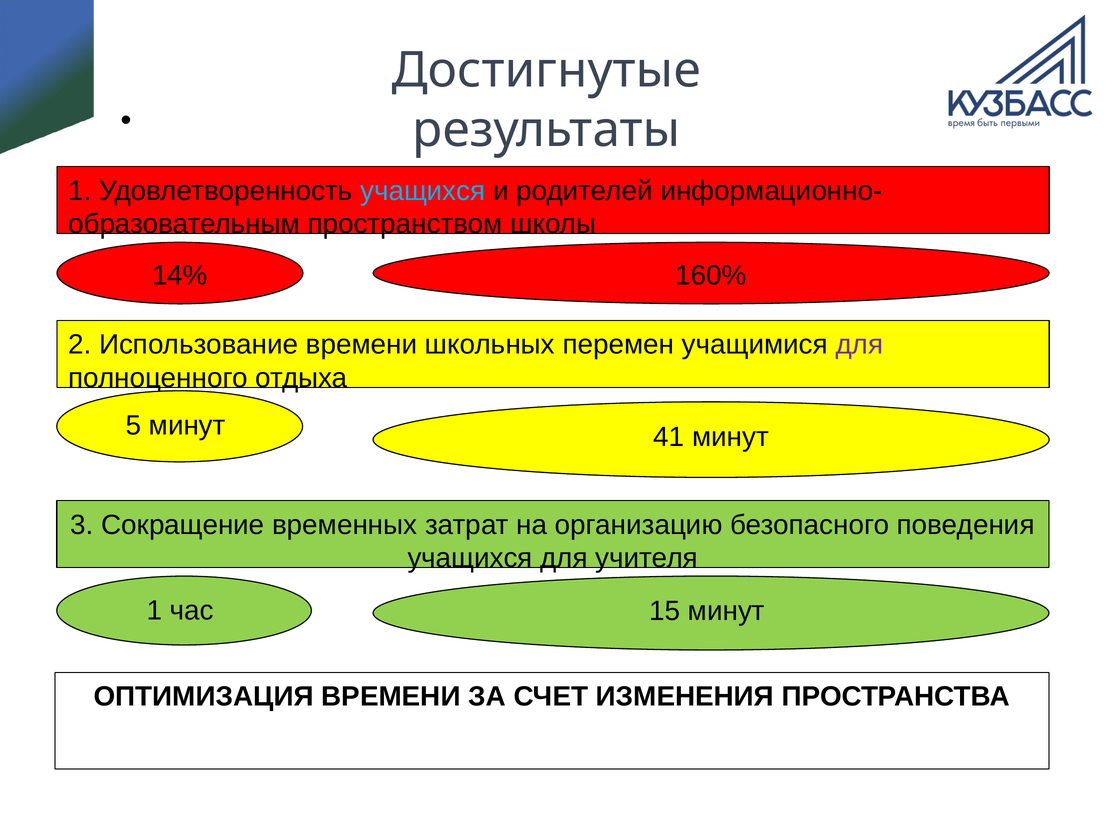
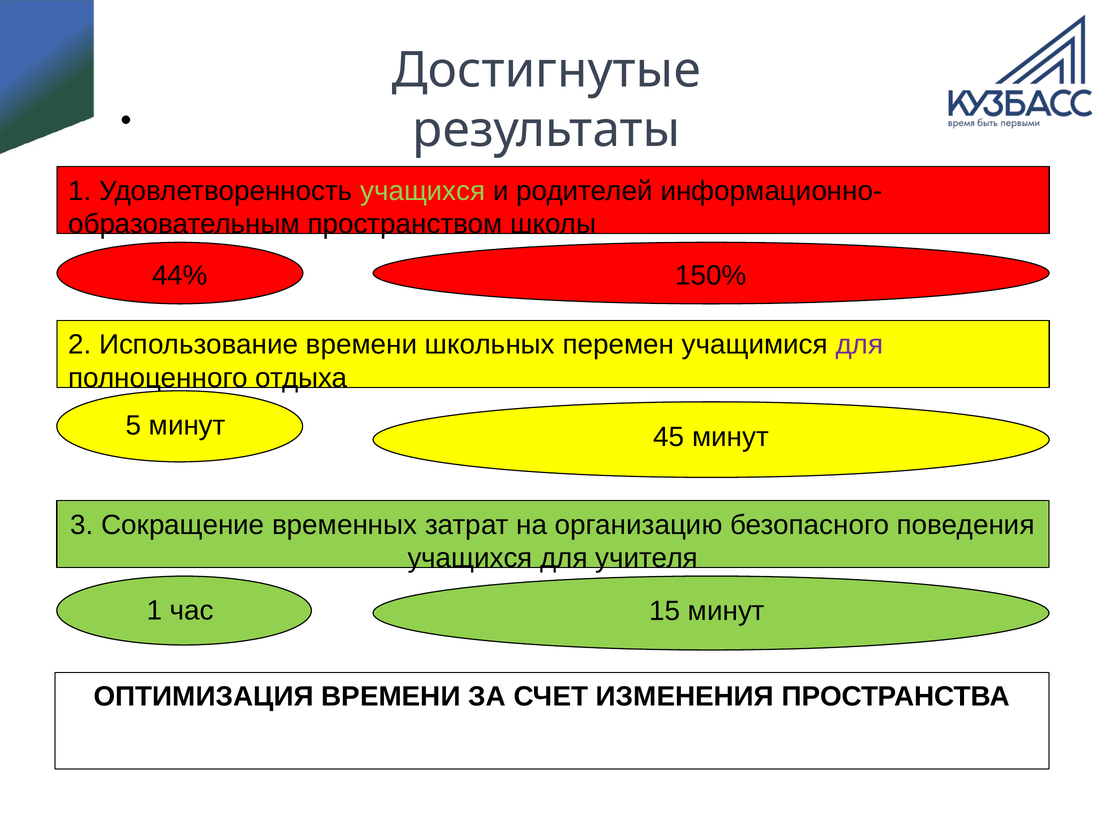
учащихся at (423, 191) colour: light blue -> light green
14%: 14% -> 44%
160%: 160% -> 150%
41: 41 -> 45
